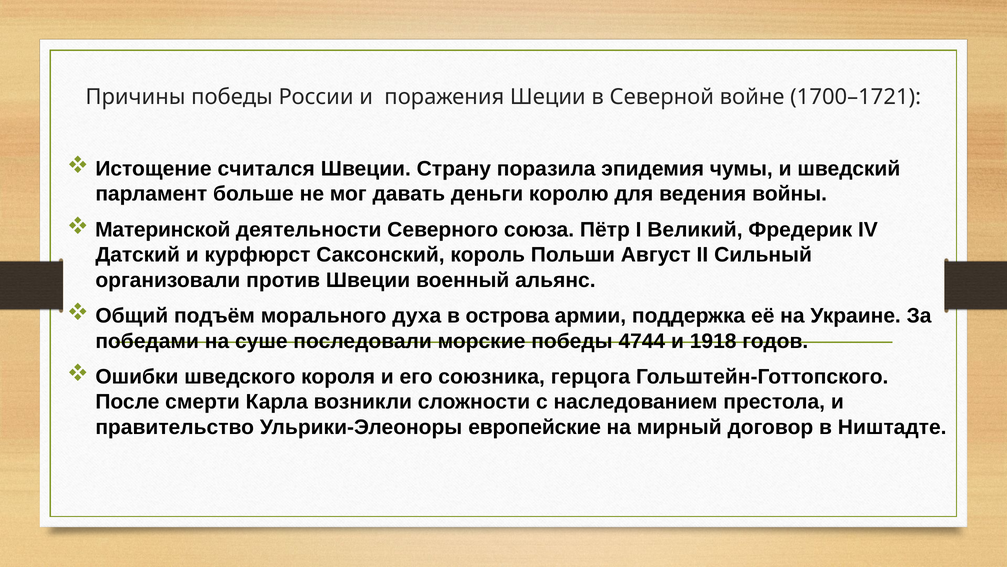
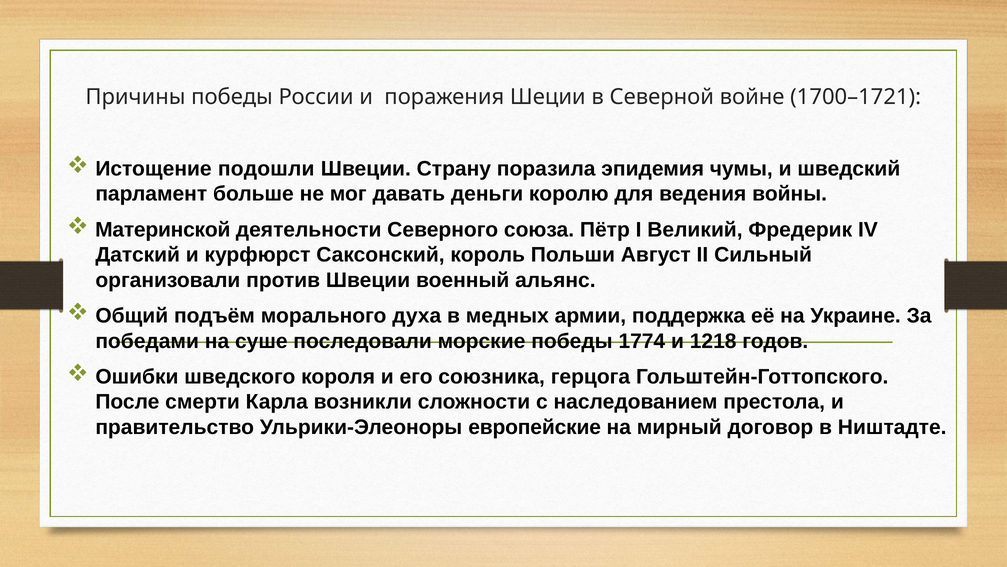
считался: считался -> подошли
острова: острова -> медных
4744: 4744 -> 1774
1918: 1918 -> 1218
